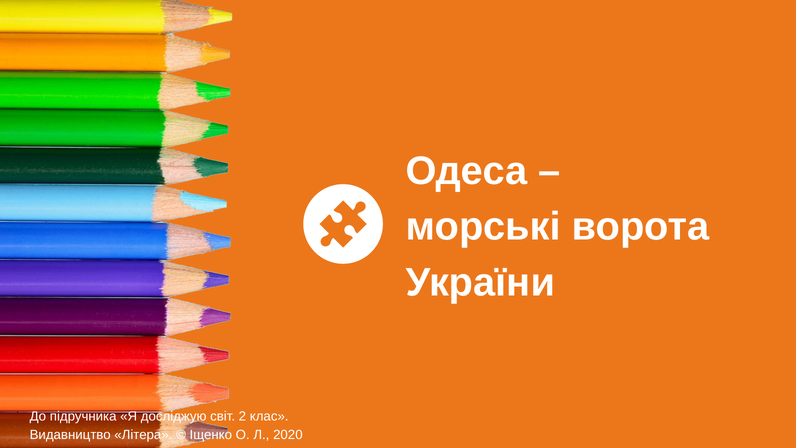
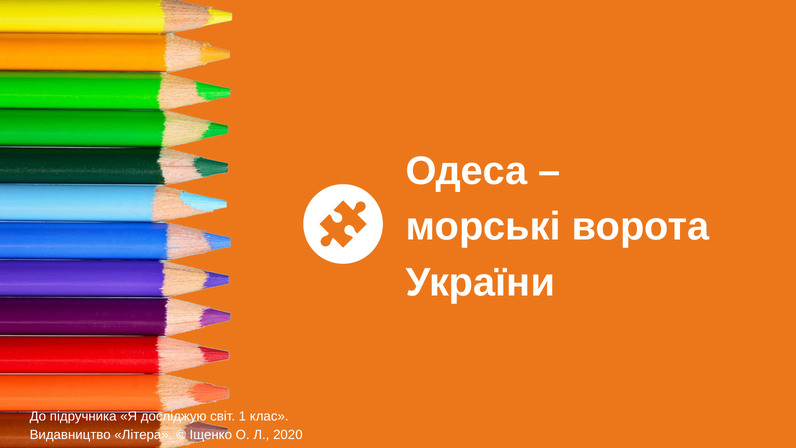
2: 2 -> 1
